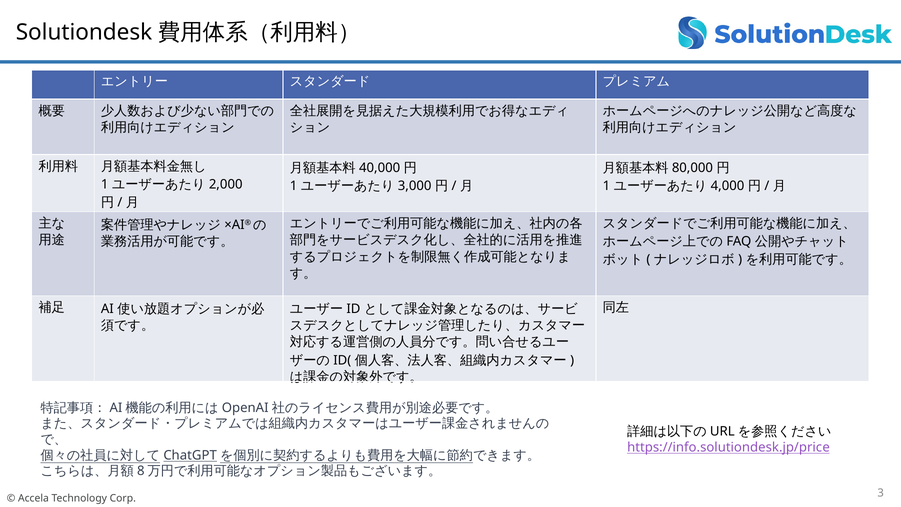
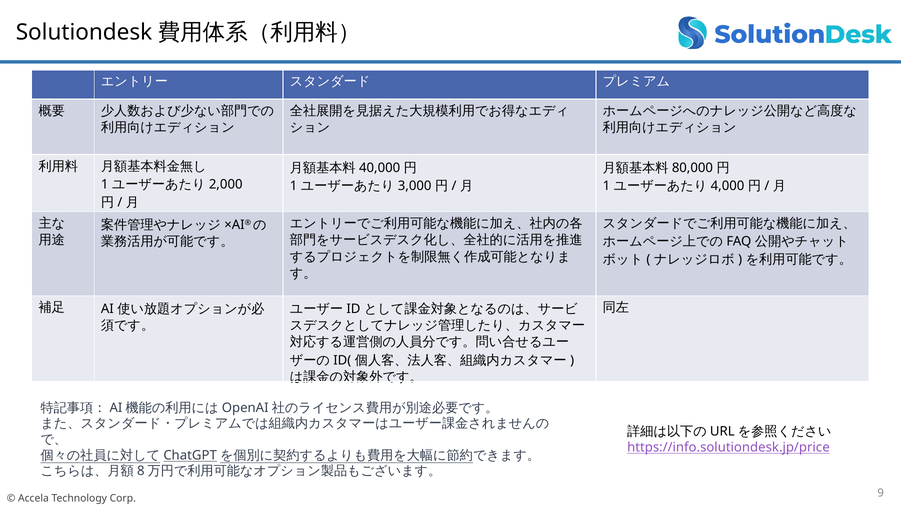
3: 3 -> 9
